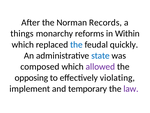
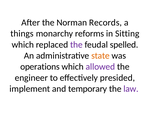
Within: Within -> Sitting
the at (76, 44) colour: blue -> purple
quickly: quickly -> spelled
state colour: blue -> orange
composed: composed -> operations
opposing: opposing -> engineer
violating: violating -> presided
